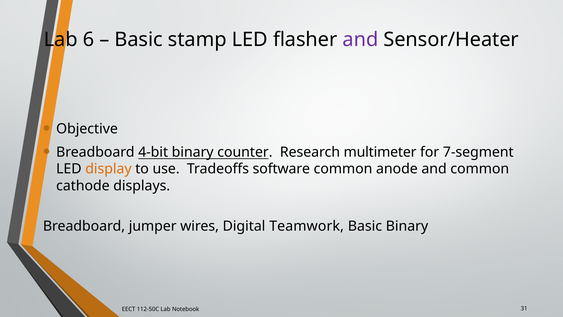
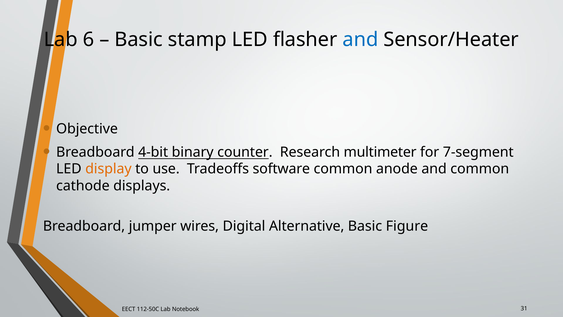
and at (360, 39) colour: purple -> blue
Teamwork: Teamwork -> Alternative
Basic Binary: Binary -> Figure
